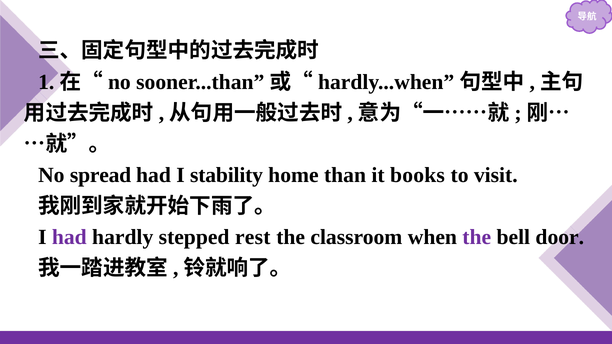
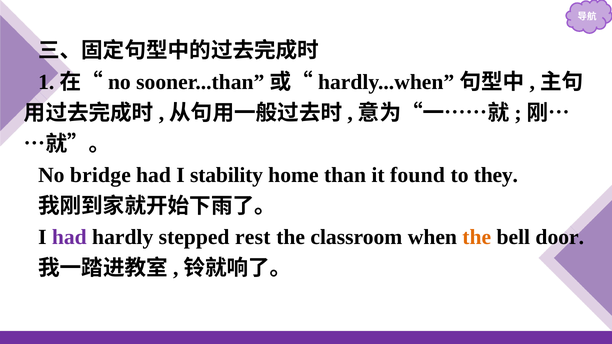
spread: spread -> bridge
books: books -> found
visit: visit -> they
the at (477, 237) colour: purple -> orange
